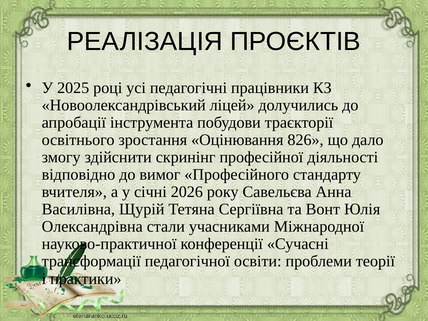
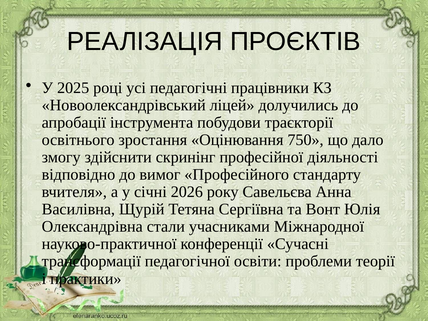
826: 826 -> 750
